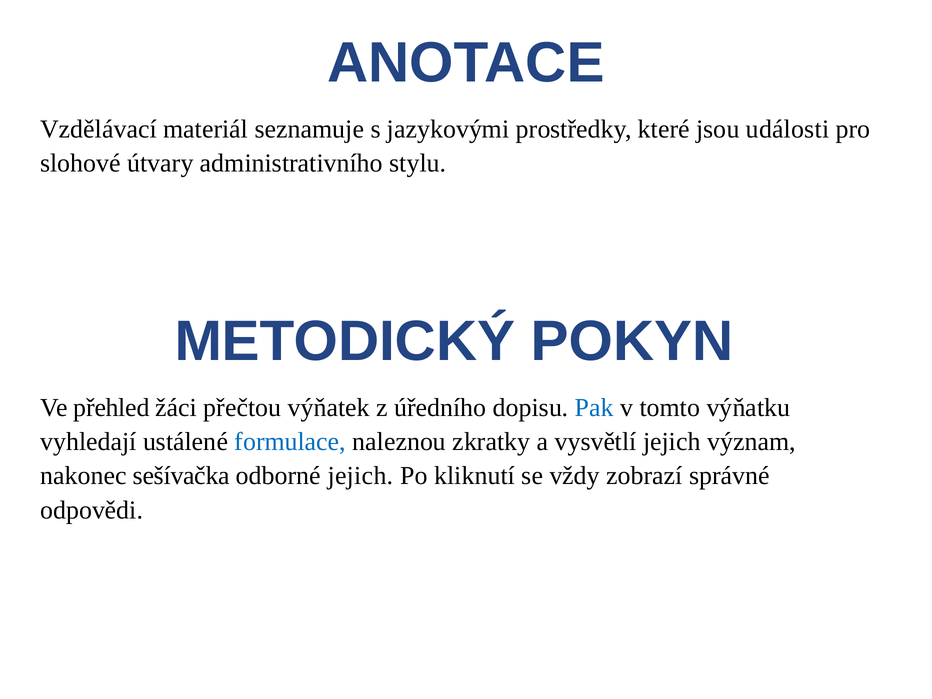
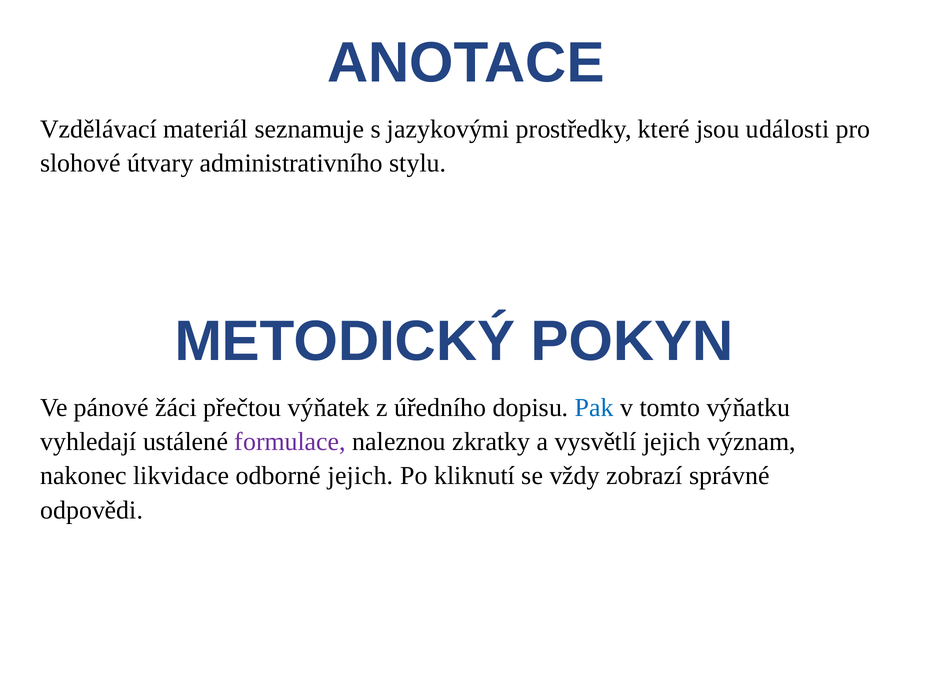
přehled: přehled -> pánové
formulace colour: blue -> purple
sešívačka: sešívačka -> likvidace
